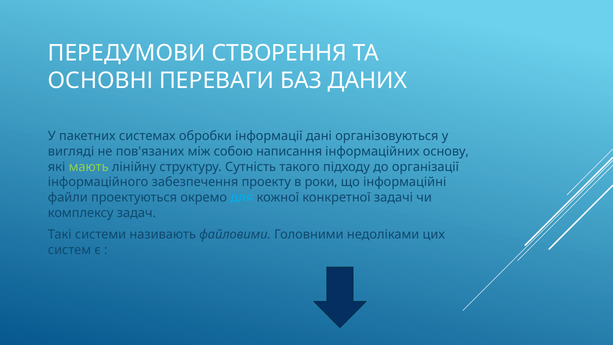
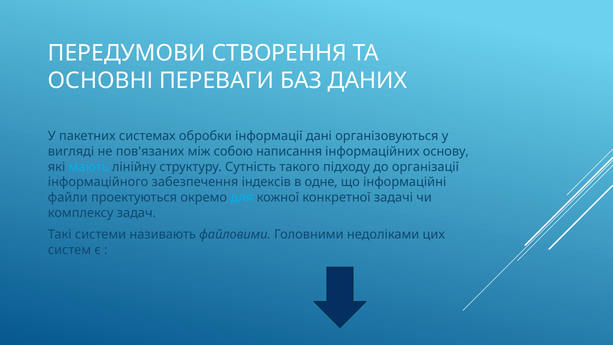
мають colour: light green -> light blue
проекту: проекту -> індексів
роки: роки -> одне
